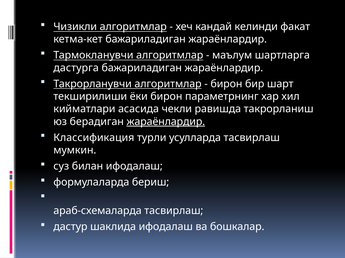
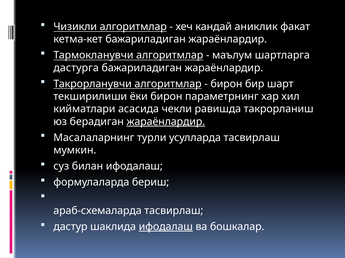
келинди: келинди -> аниклик
Классификация: Классификация -> Масалаларнинг
ифодалаш at (166, 227) underline: none -> present
